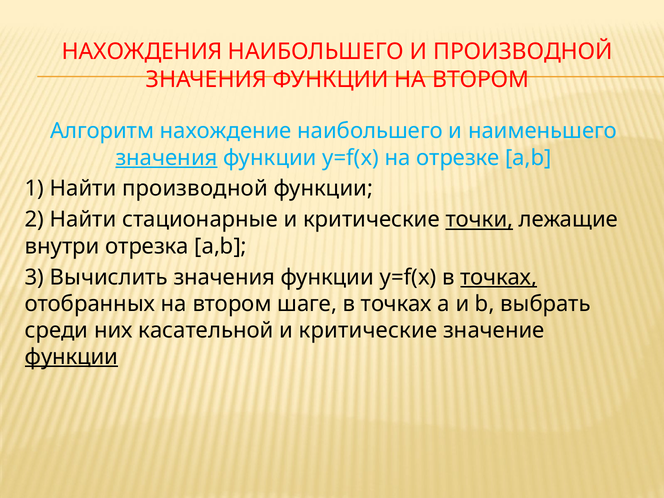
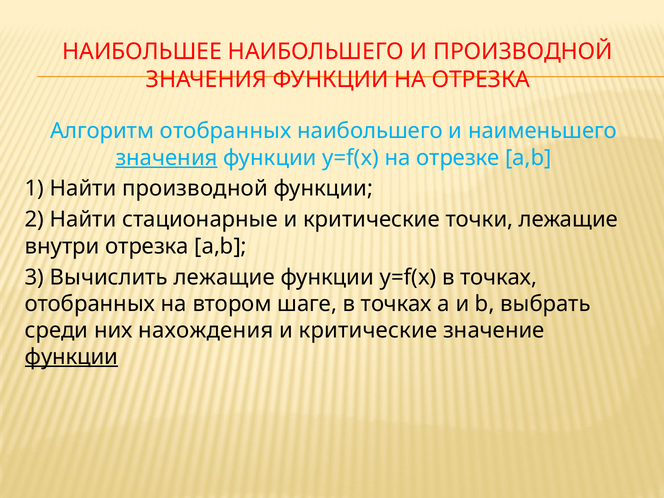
НАХОЖДЕНИЯ: НАХОЖДЕНИЯ -> НАИБОЛЬШЕЕ
ФУНКЦИИ НА ВТОРОМ: ВТОРОМ -> ОТРЕЗКА
Алгоритм нахождение: нахождение -> отобранных
точки underline: present -> none
Вычислить значения: значения -> лежащие
точках at (499, 277) underline: present -> none
касательной: касательной -> нахождения
